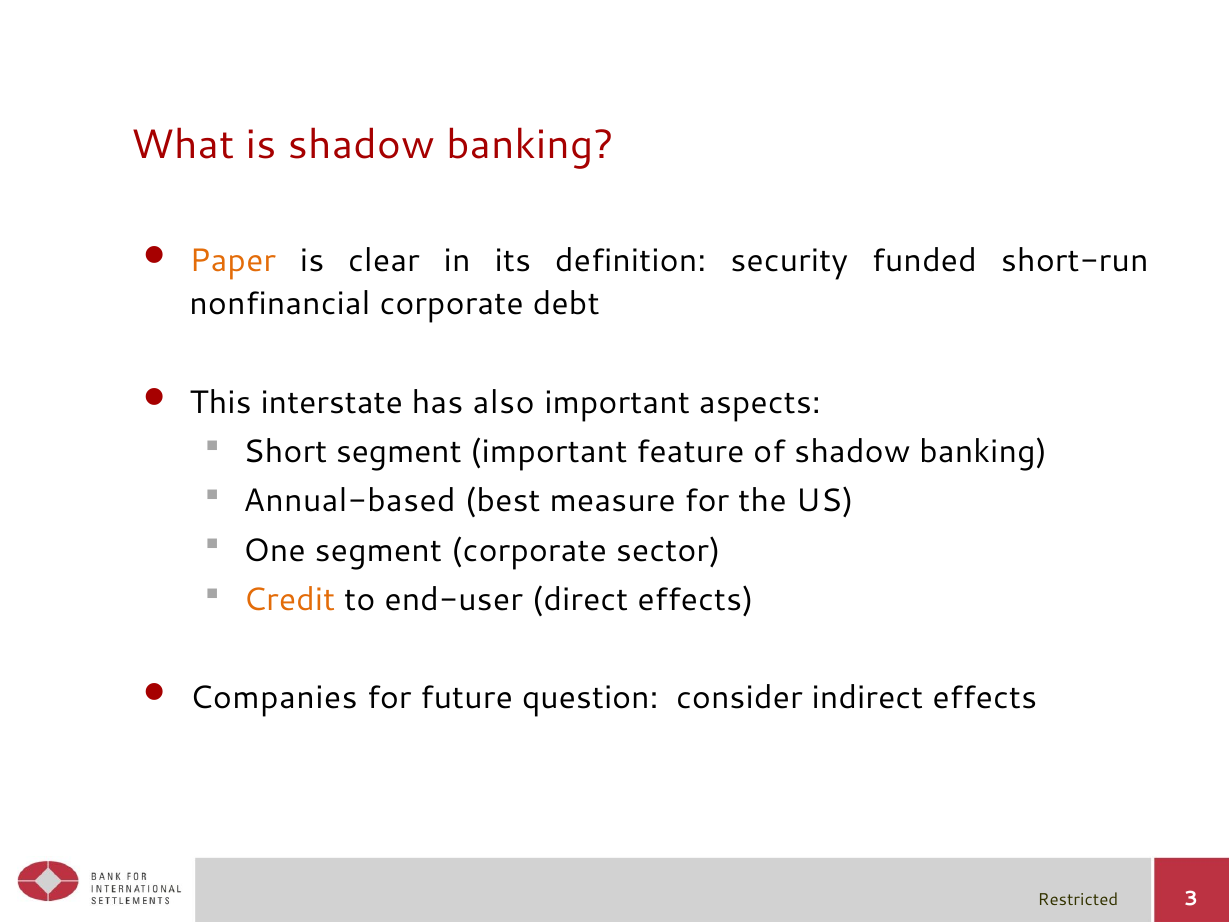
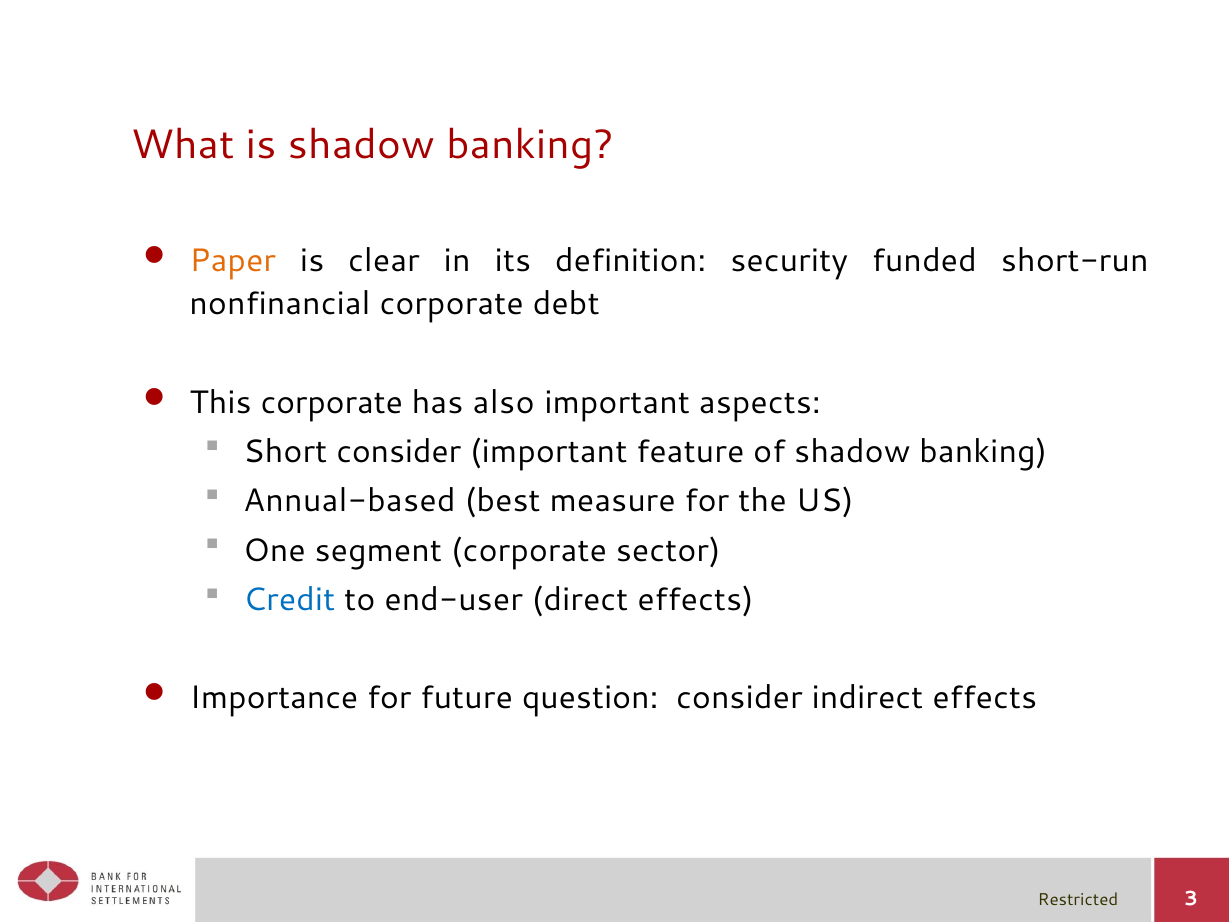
This interstate: interstate -> corporate
Short segment: segment -> consider
Credit colour: orange -> blue
Companies: Companies -> Importance
